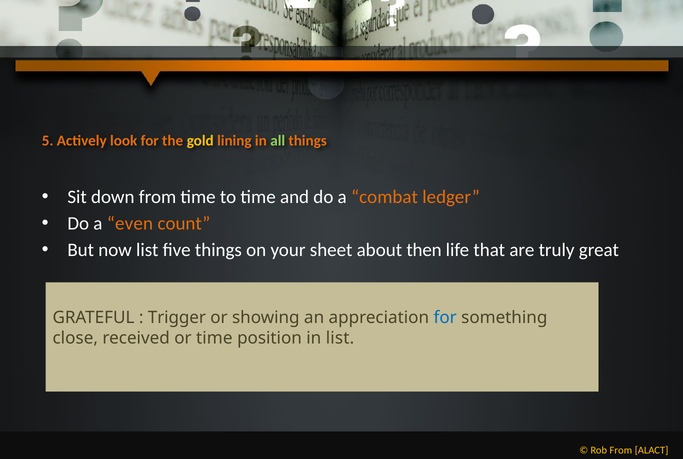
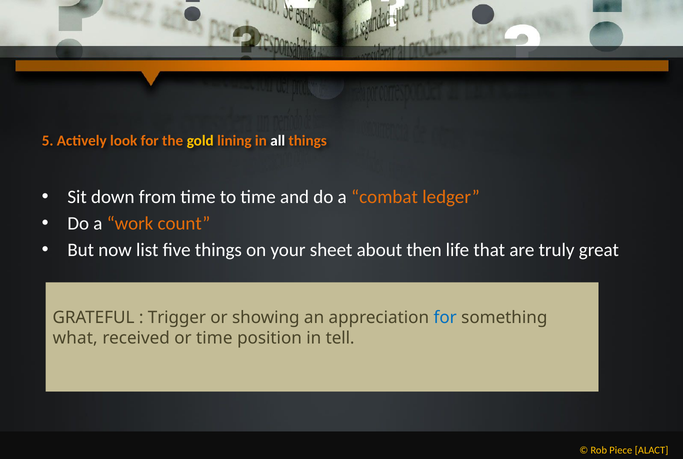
all colour: light green -> white
even: even -> work
close: close -> what
in list: list -> tell
Rob From: From -> Piece
